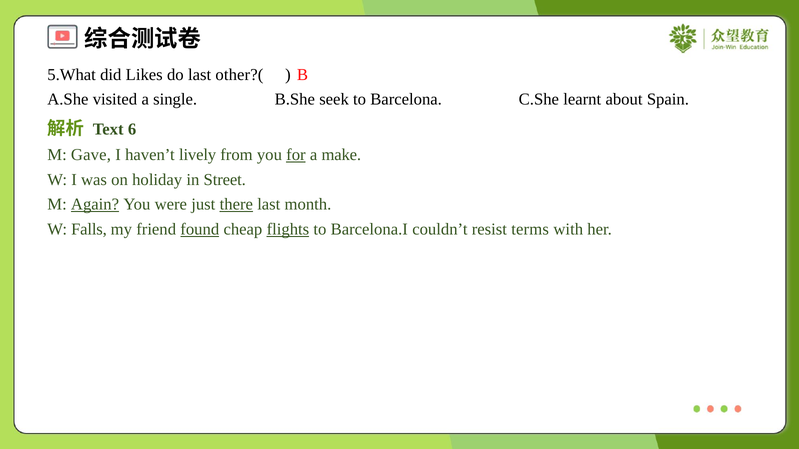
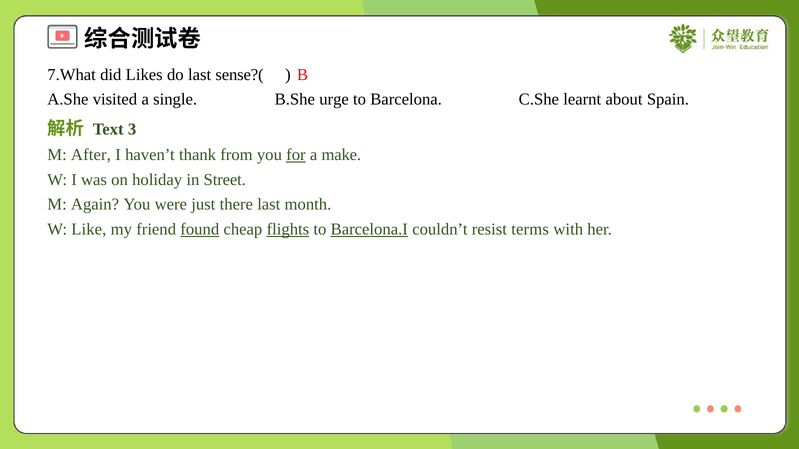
5.What: 5.What -> 7.What
other?(: other?( -> sense?(
seek: seek -> urge
6: 6 -> 3
Gave: Gave -> After
lively: lively -> thank
Again underline: present -> none
there underline: present -> none
Falls: Falls -> Like
Barcelona.I underline: none -> present
